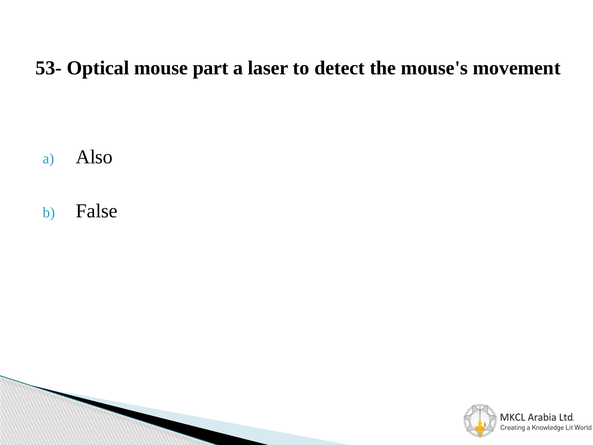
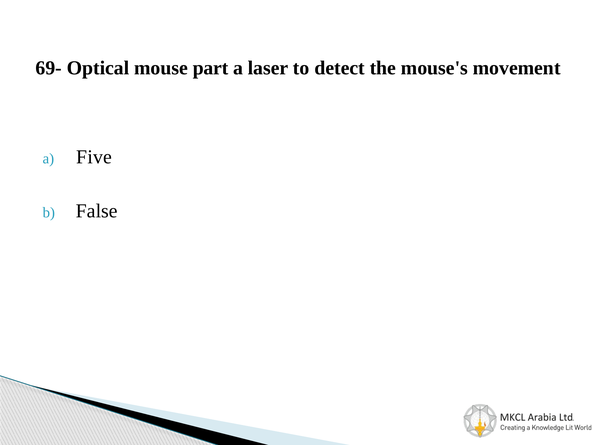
53-: 53- -> 69-
Also: Also -> Five
